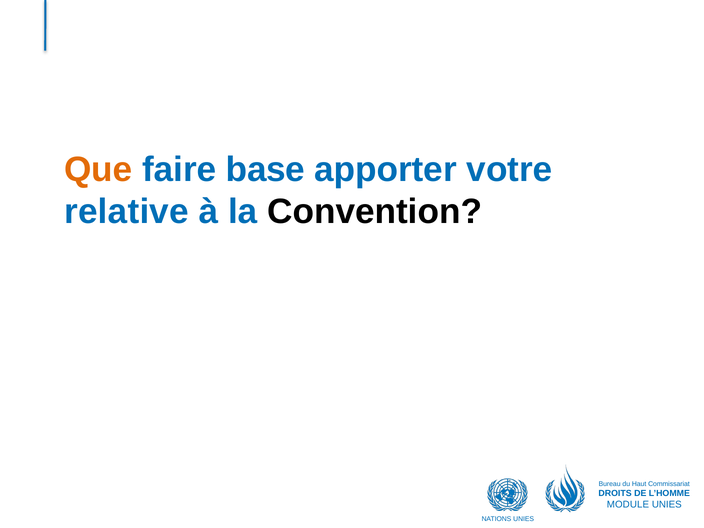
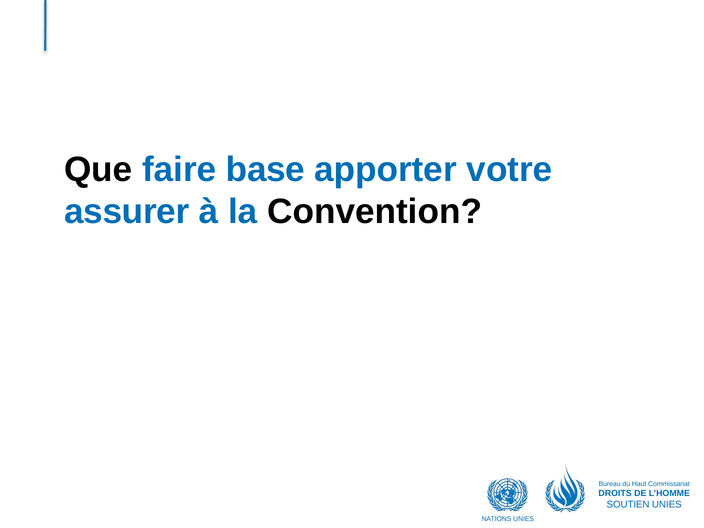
Que colour: orange -> black
relative: relative -> assurer
MODULE: MODULE -> SOUTIEN
